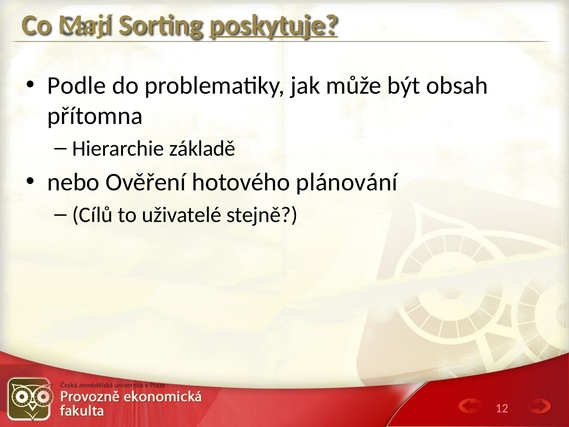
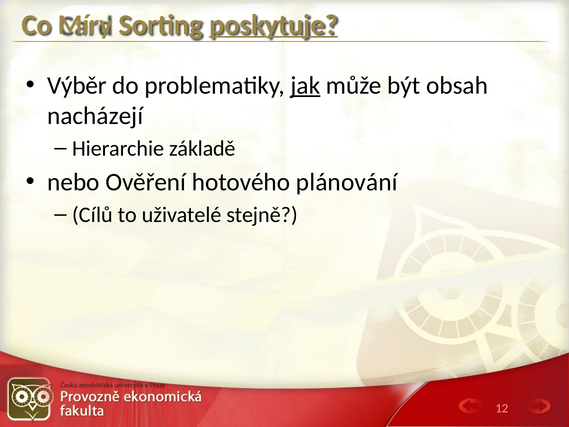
Mají: Mají -> Míry
Podle: Podle -> Výběr
jak underline: none -> present
přítomna: přítomna -> nacházejí
